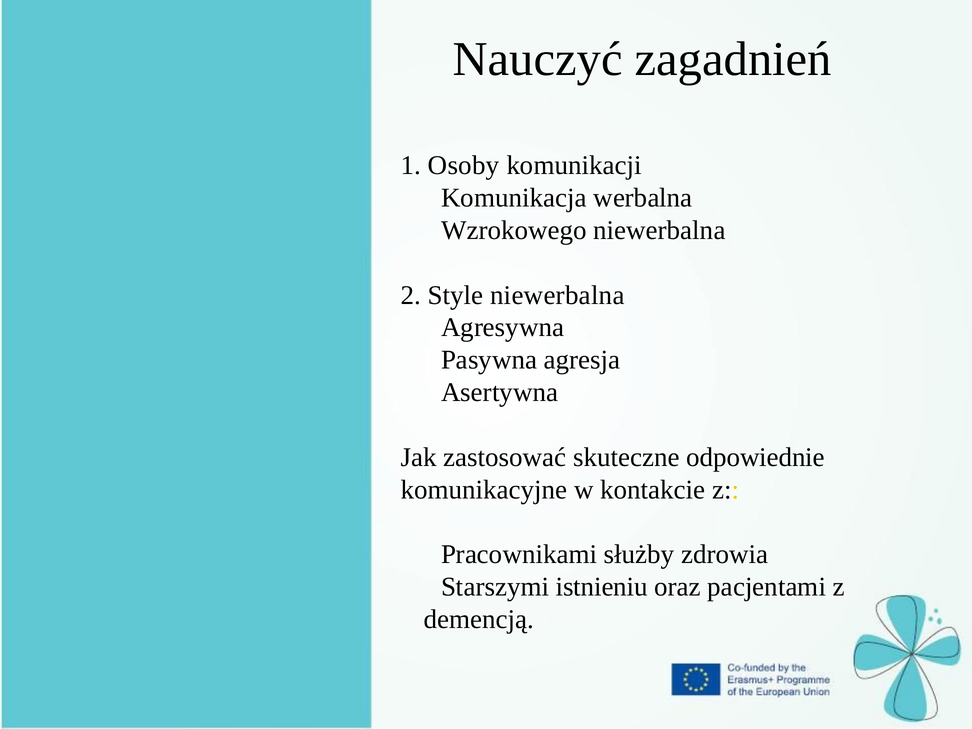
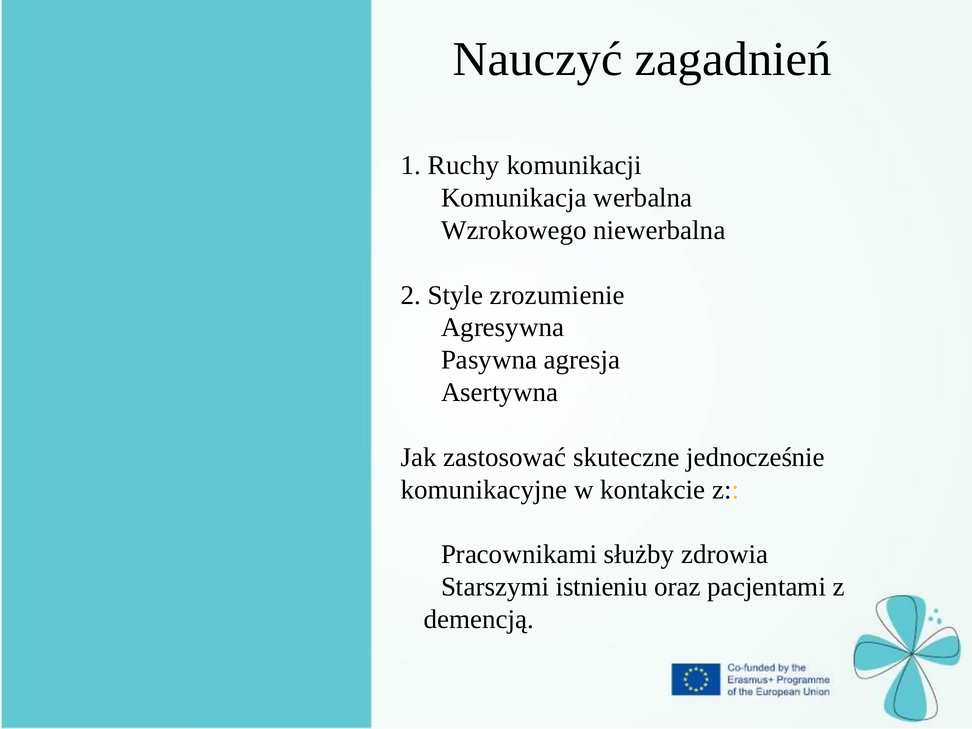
Osoby: Osoby -> Ruchy
Style niewerbalna: niewerbalna -> zrozumienie
odpowiednie: odpowiednie -> jednocześnie
